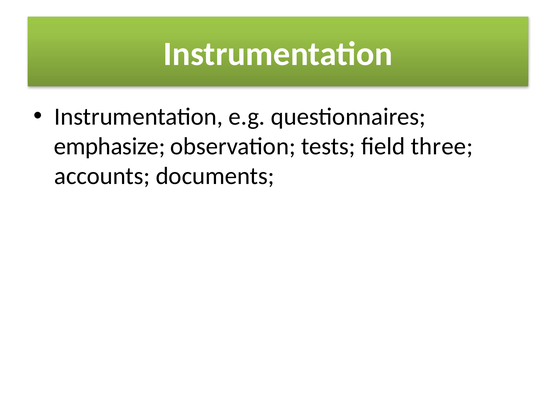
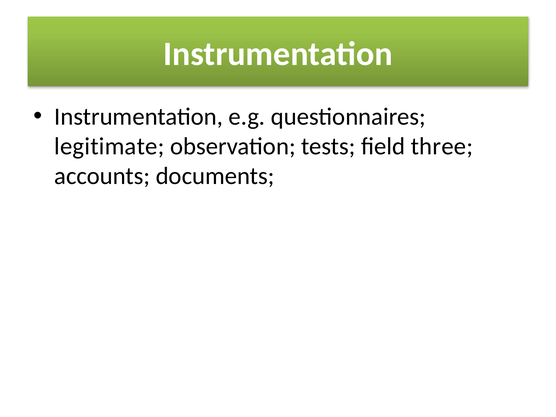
emphasize: emphasize -> legitimate
